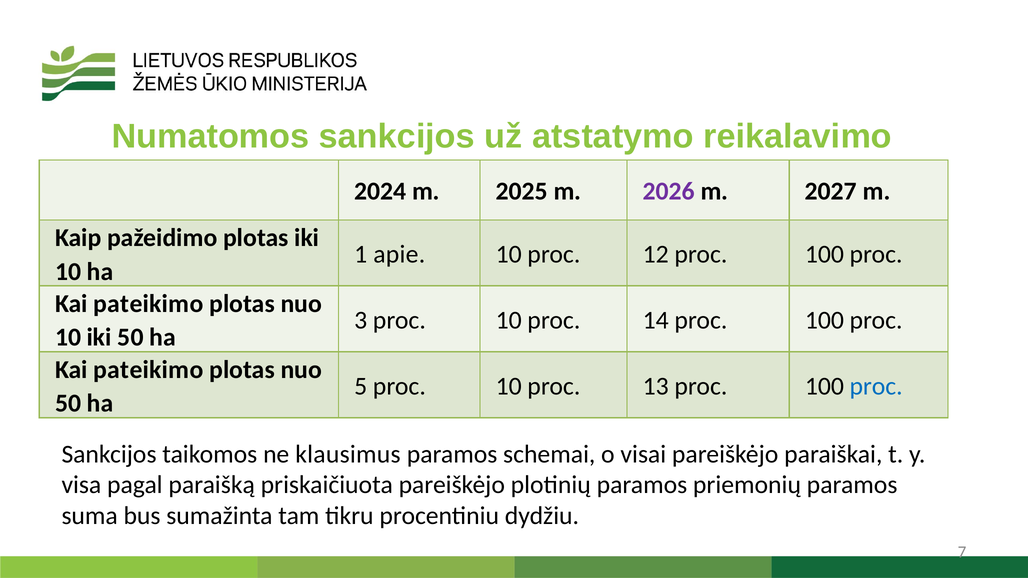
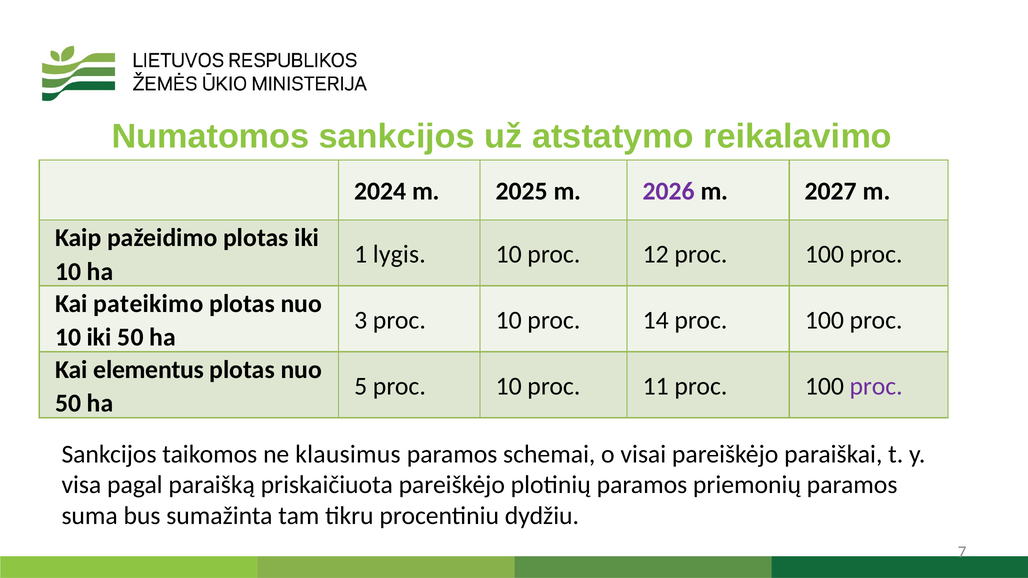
apie: apie -> lygis
pateikimo at (148, 370): pateikimo -> elementus
13: 13 -> 11
proc at (876, 386) colour: blue -> purple
